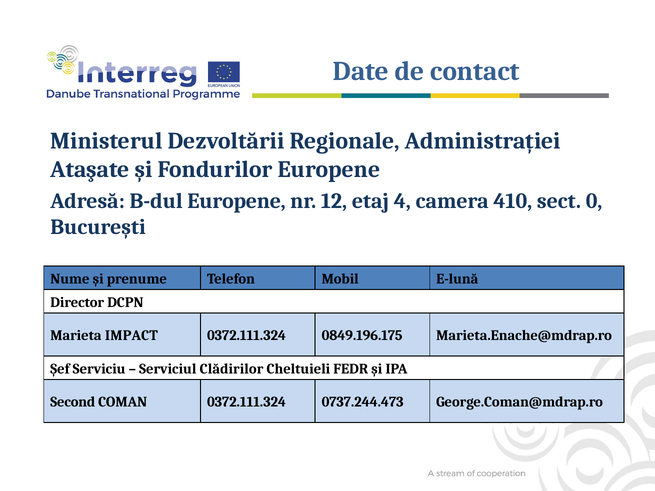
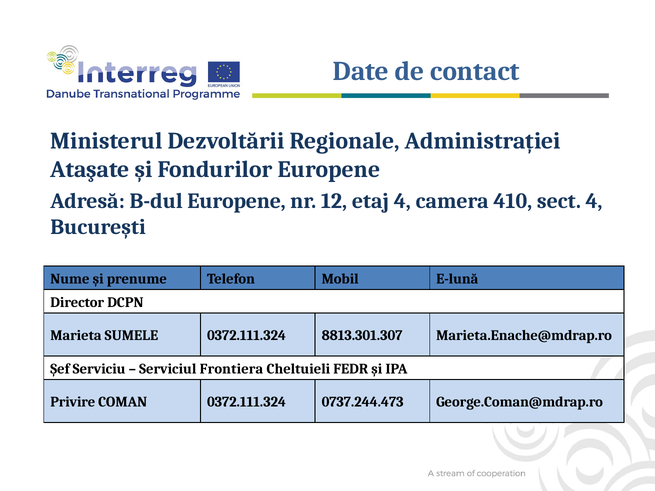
sect 0: 0 -> 4
IMPACT: IMPACT -> SUMELE
0849.196.175: 0849.196.175 -> 8813.301.307
Clădirilor: Clădirilor -> Frontiera
Second: Second -> Privire
